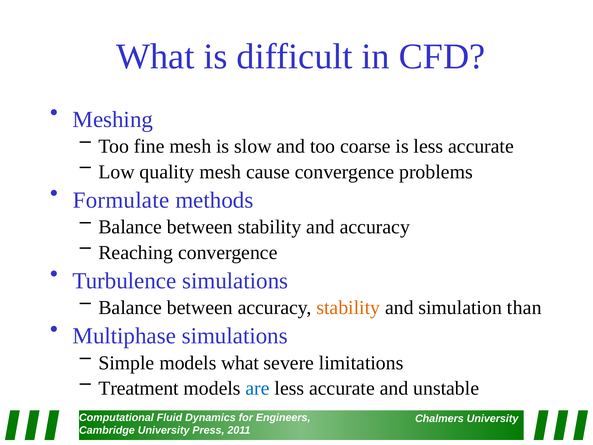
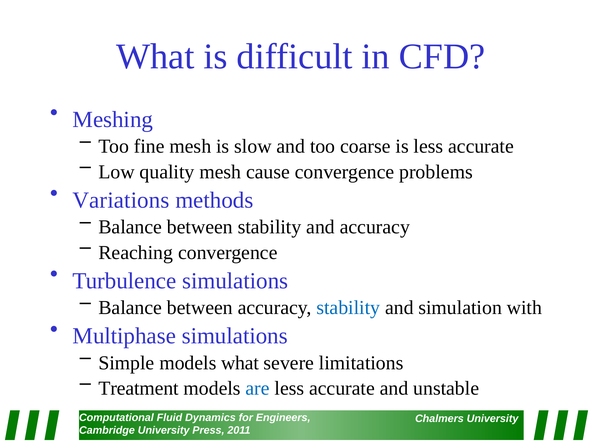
Formulate: Formulate -> Variations
stability at (348, 308) colour: orange -> blue
than: than -> with
